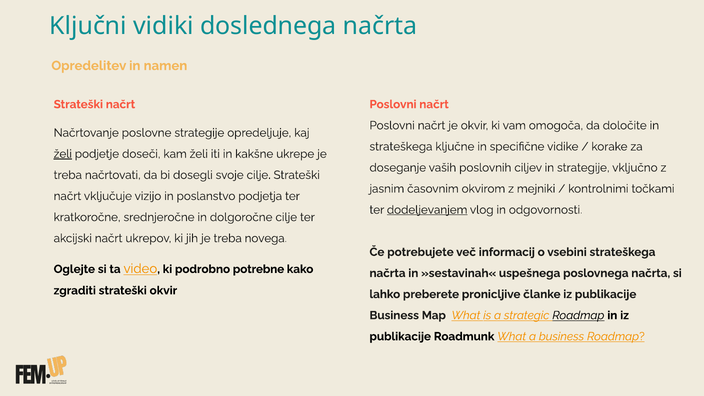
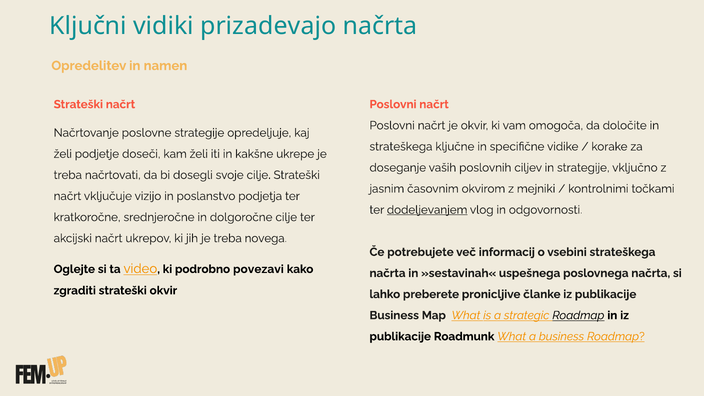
doslednega: doslednega -> prizadevajo
želi at (63, 154) underline: present -> none
potrebne: potrebne -> povezavi
